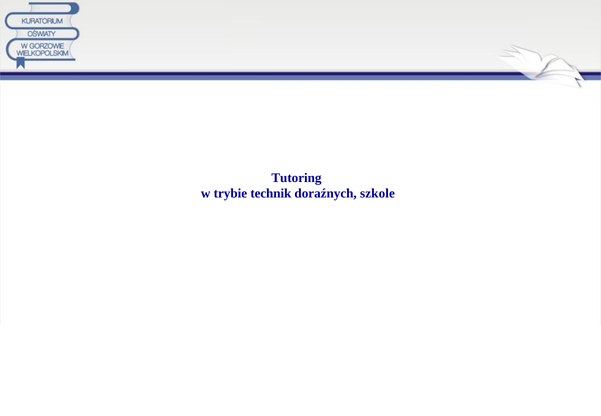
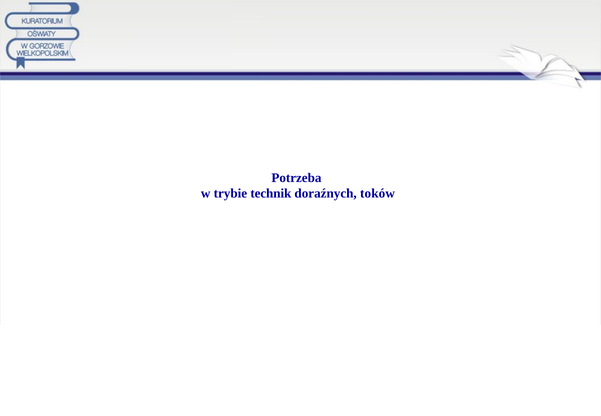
Tutoring: Tutoring -> Potrzeba
szkole: szkole -> toków
